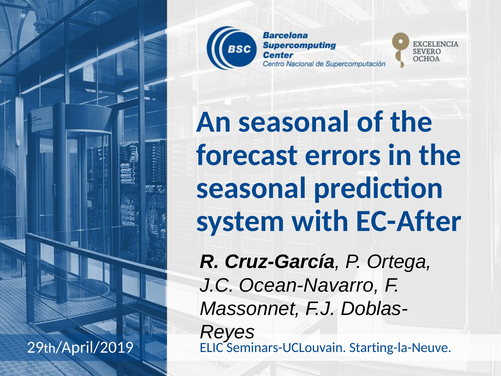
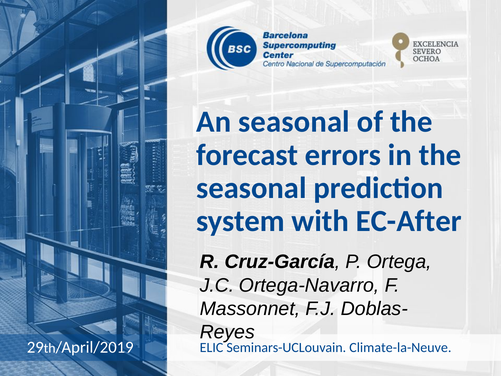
Ocean-Navarro: Ocean-Navarro -> Ortega-Navarro
Starting-la-Neuve: Starting-la-Neuve -> Climate-la-Neuve
